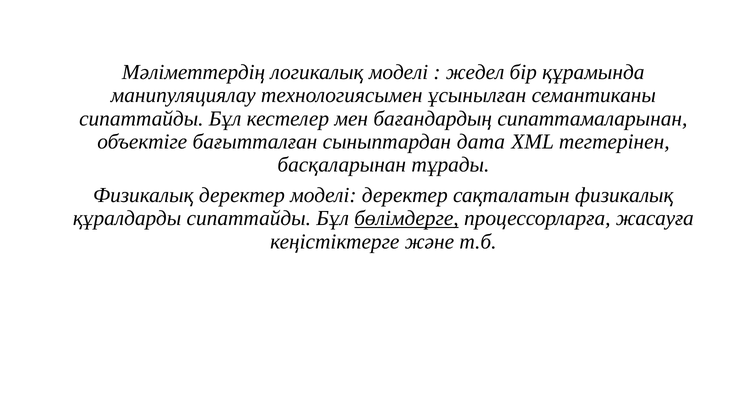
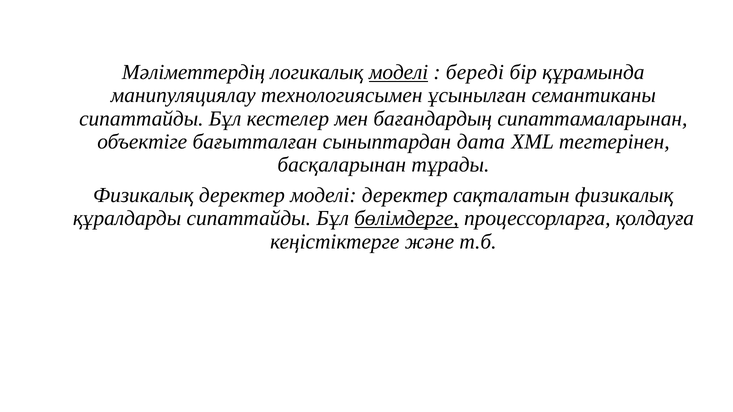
моделі at (399, 72) underline: none -> present
жедел: жедел -> береді
жасауға: жасауға -> қолдауға
